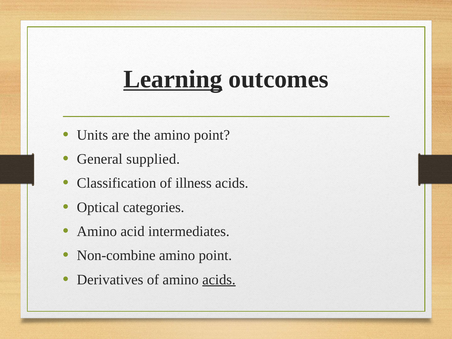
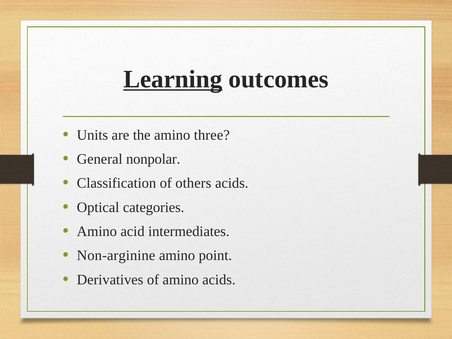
the amino point: point -> three
supplied: supplied -> nonpolar
illness: illness -> others
Non-combine: Non-combine -> Non-arginine
acids at (219, 280) underline: present -> none
